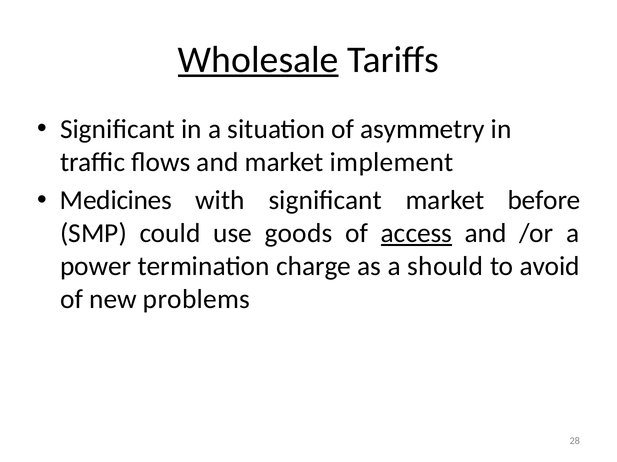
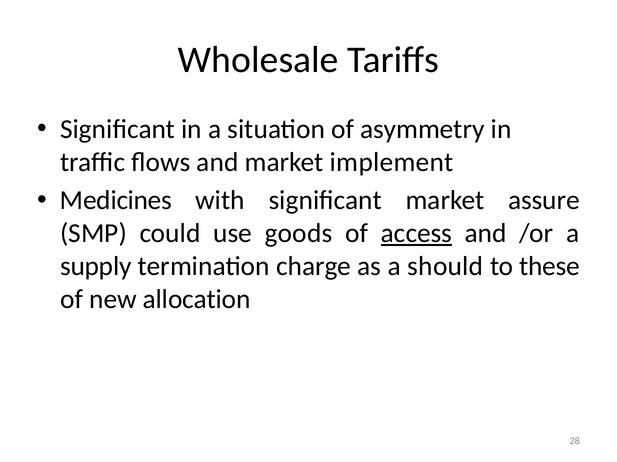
Wholesale underline: present -> none
before: before -> assure
power: power -> supply
avoid: avoid -> these
problems: problems -> allocation
